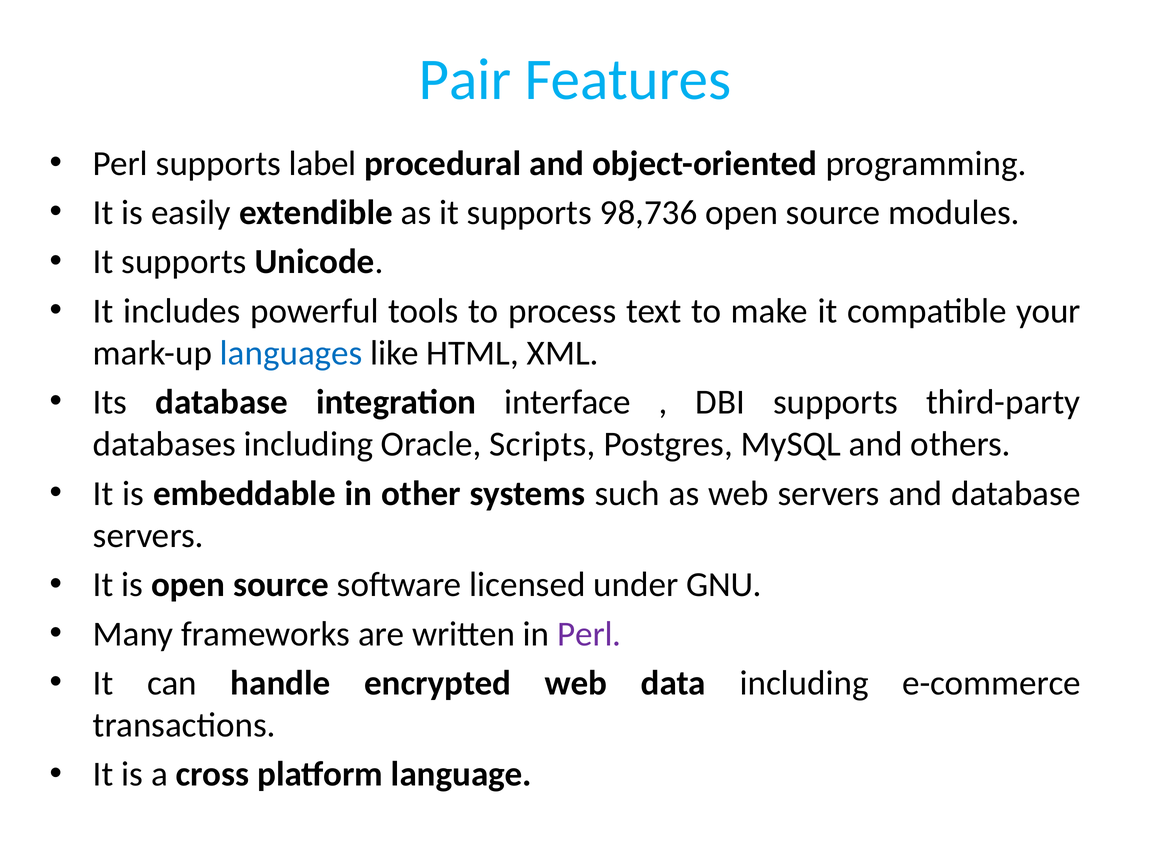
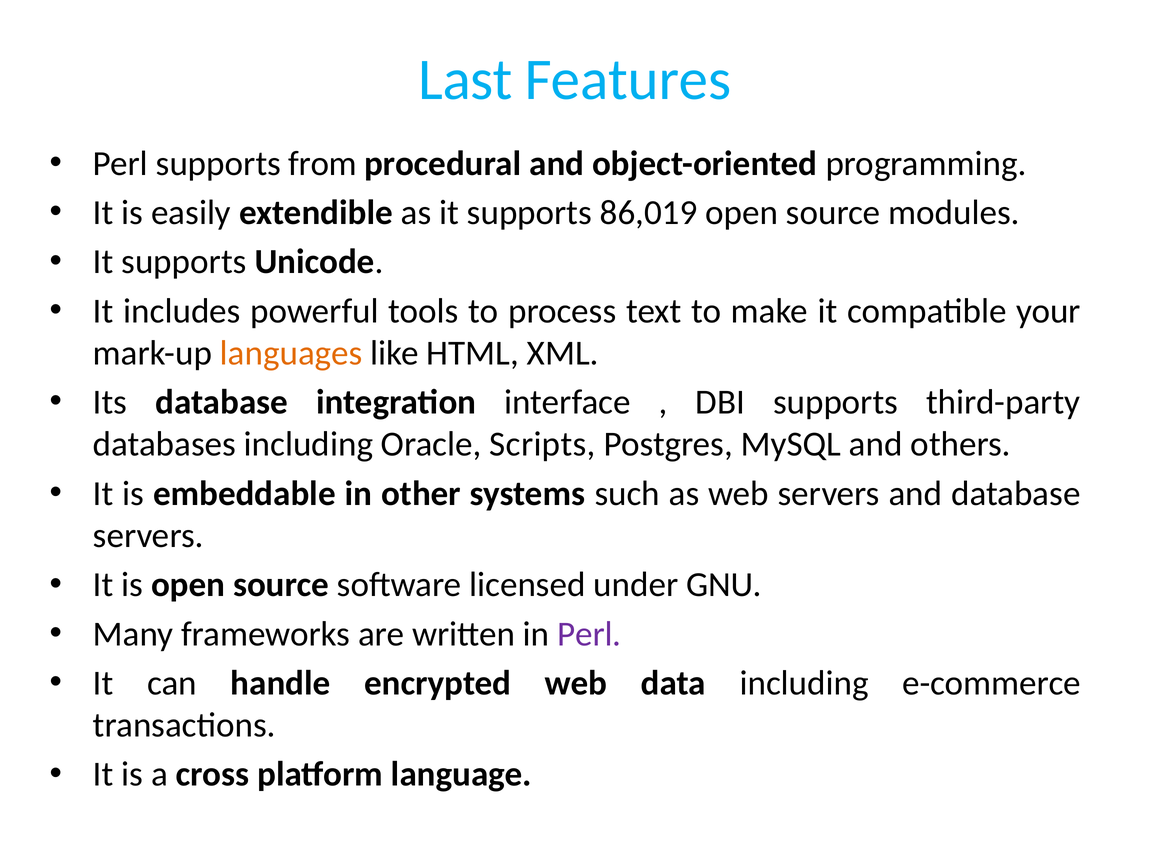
Pair: Pair -> Last
label: label -> from
98,736: 98,736 -> 86,019
languages colour: blue -> orange
